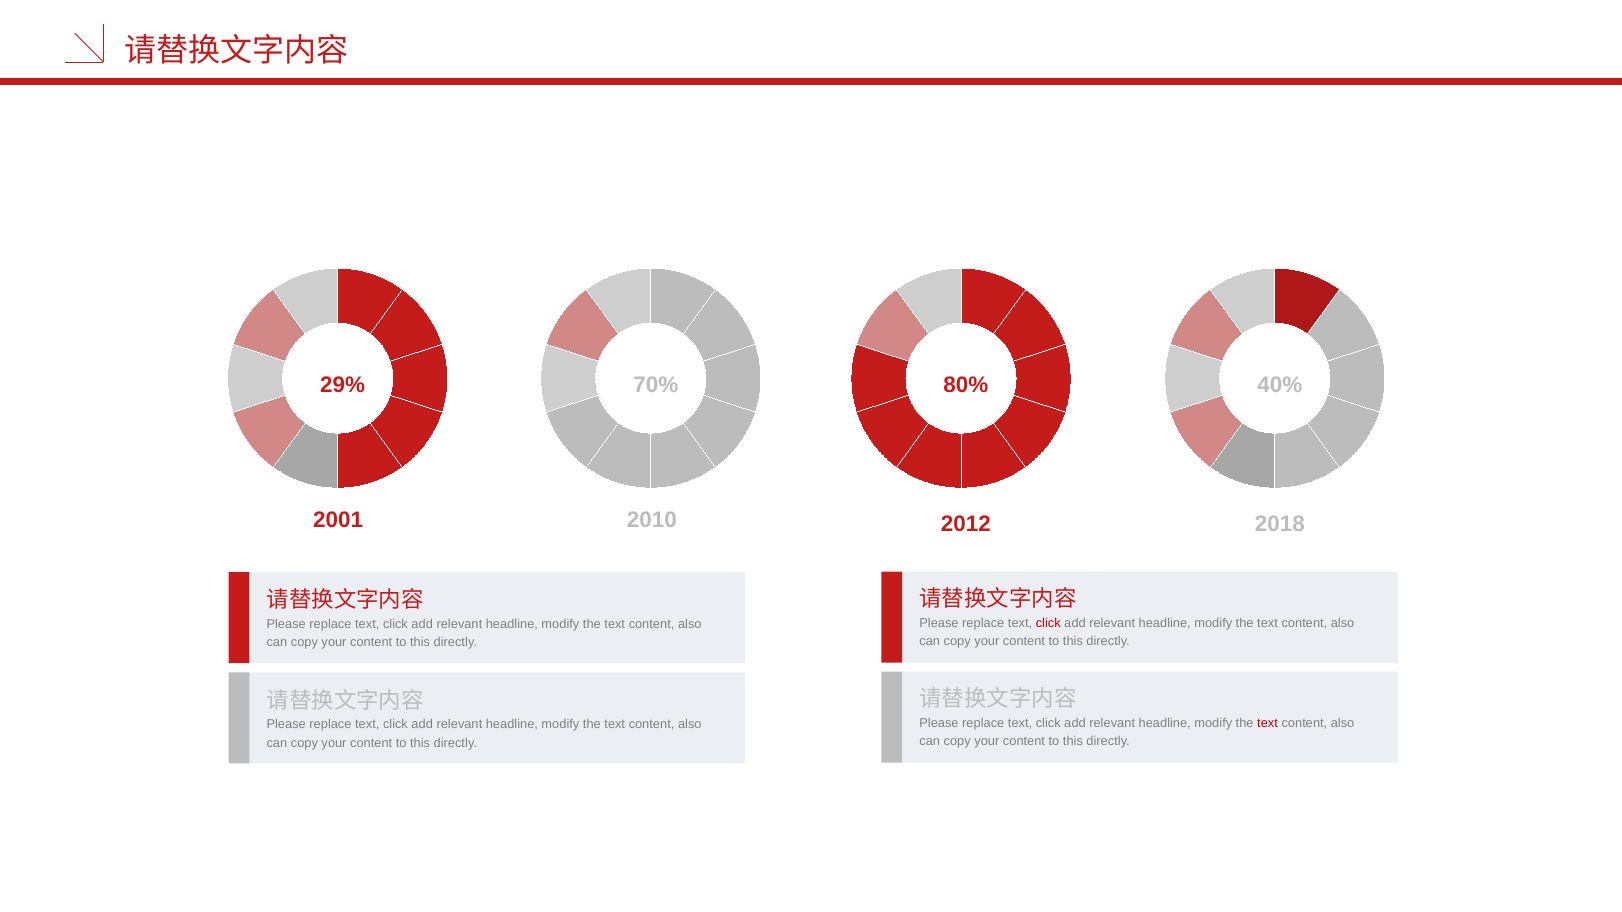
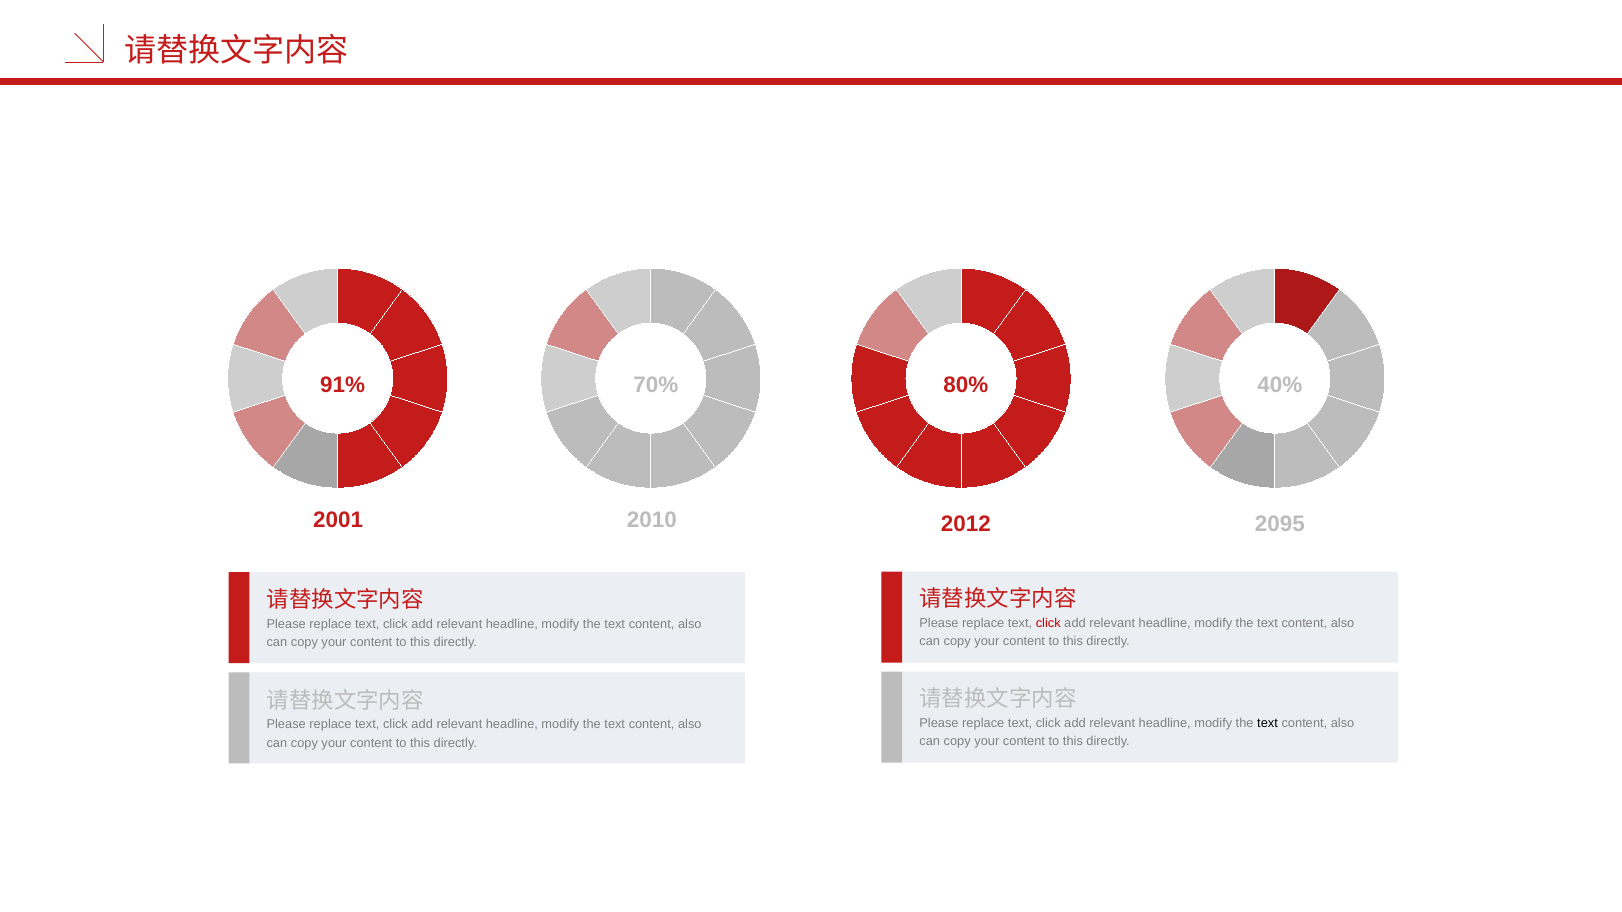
29%: 29% -> 91%
2018: 2018 -> 2095
text at (1268, 723) colour: red -> black
